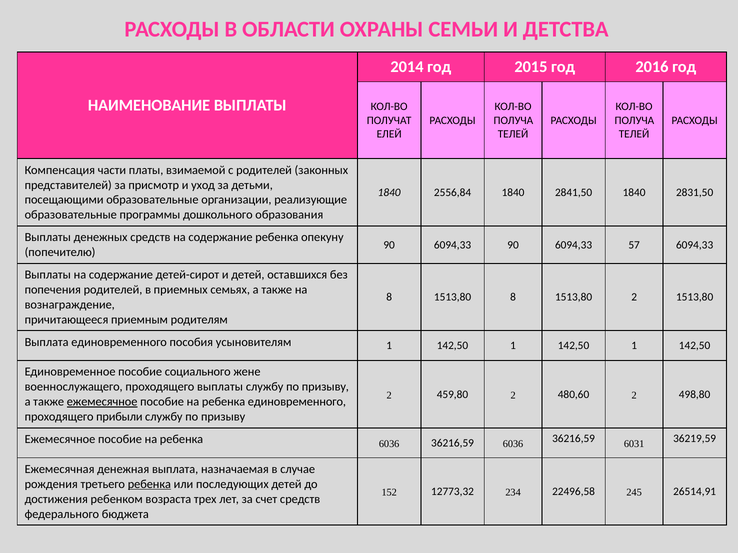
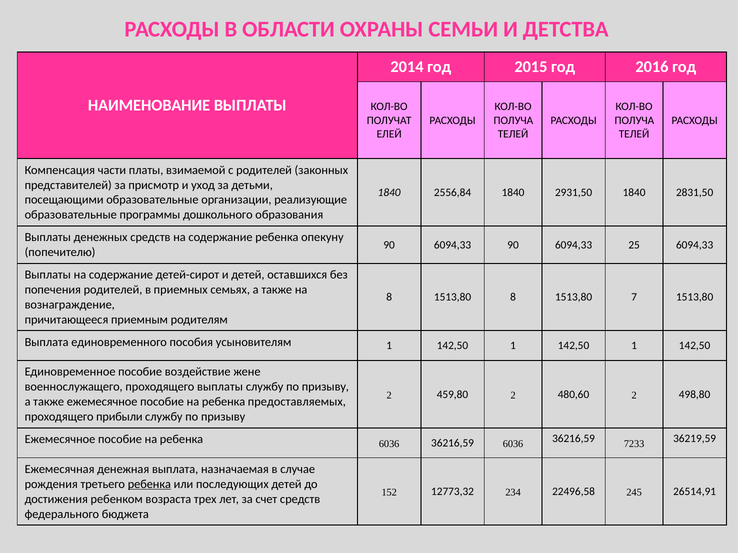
2841,50: 2841,50 -> 2931,50
57: 57 -> 25
1513,80 2: 2 -> 7
социального: социального -> воздействие
ежемесячное at (102, 402) underline: present -> none
ребенка единовременного: единовременного -> предоставляемых
6031: 6031 -> 7233
